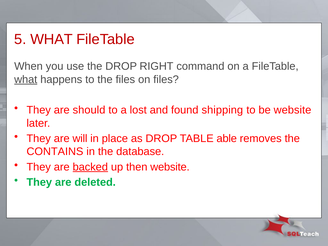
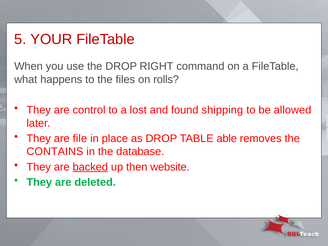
5 WHAT: WHAT -> YOUR
what at (26, 79) underline: present -> none
on files: files -> rolls
should: should -> control
be website: website -> allowed
will: will -> file
